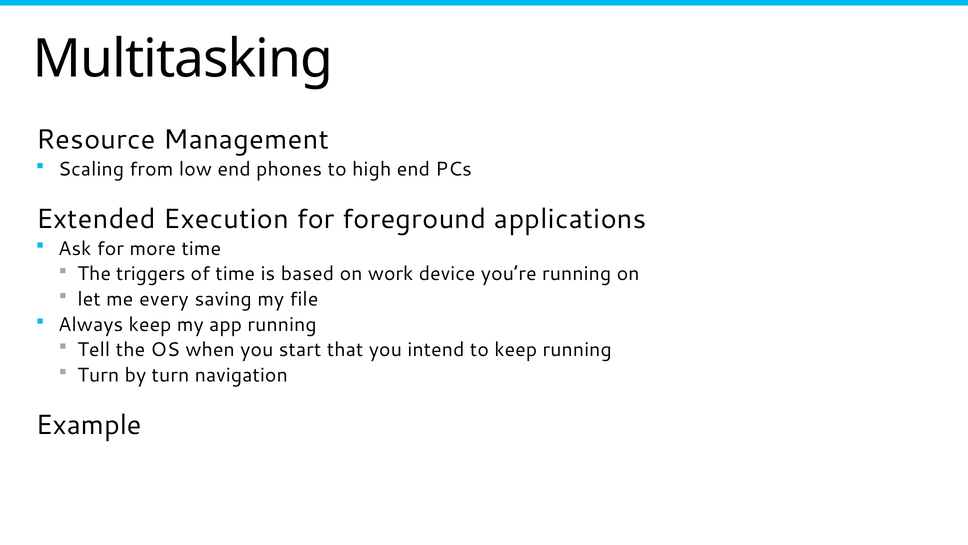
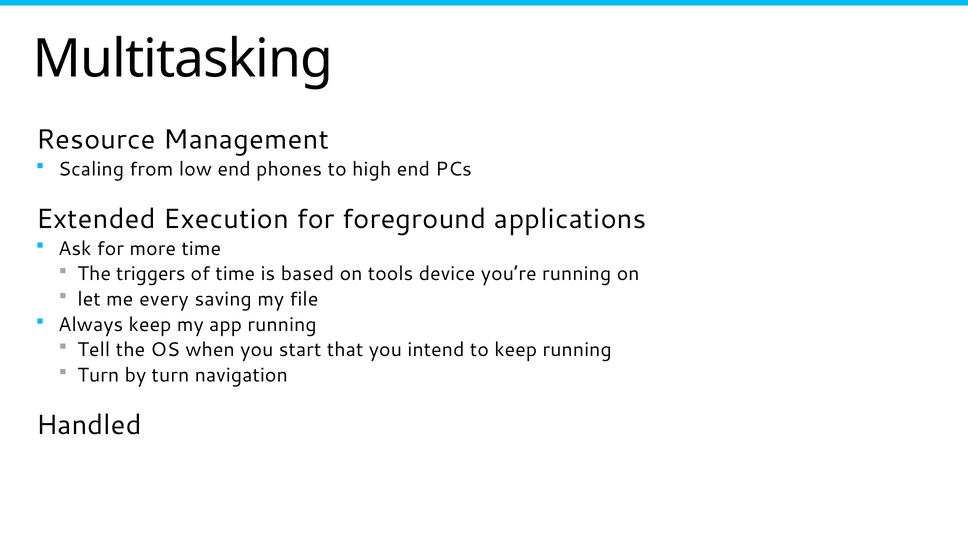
work: work -> tools
Example: Example -> Handled
